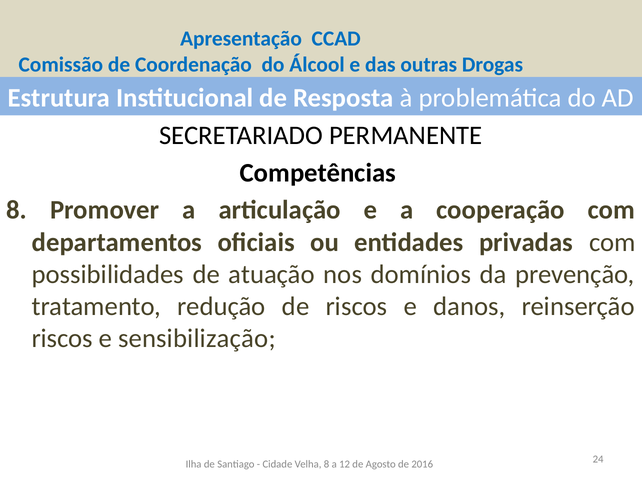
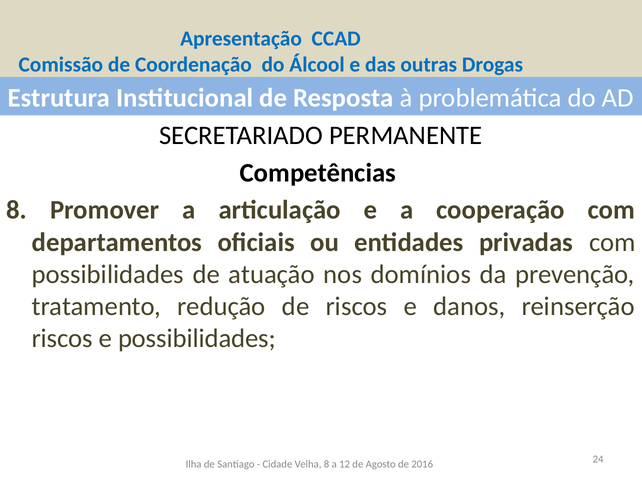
e sensibilização: sensibilização -> possibilidades
